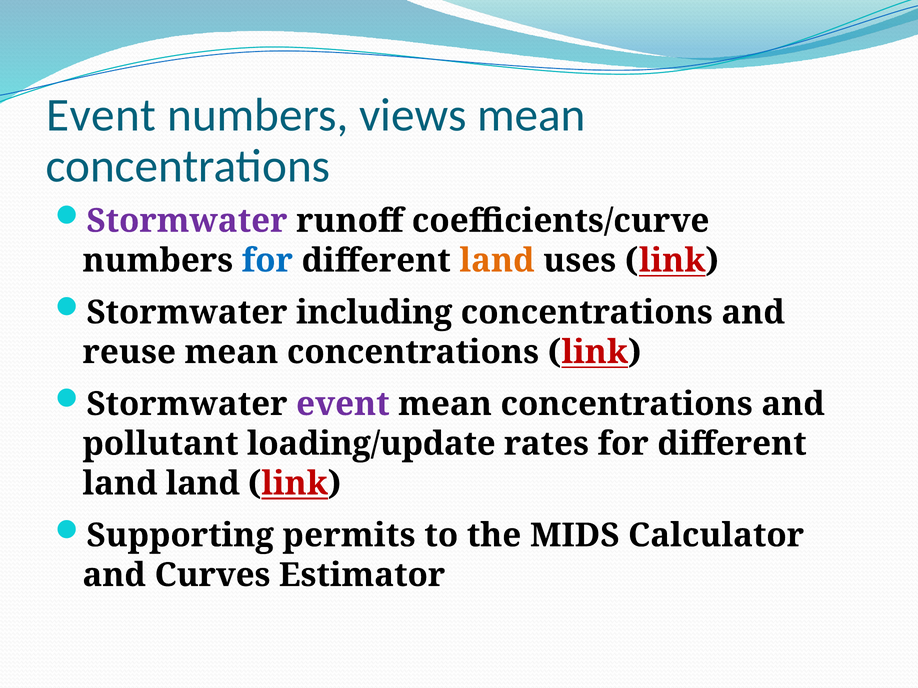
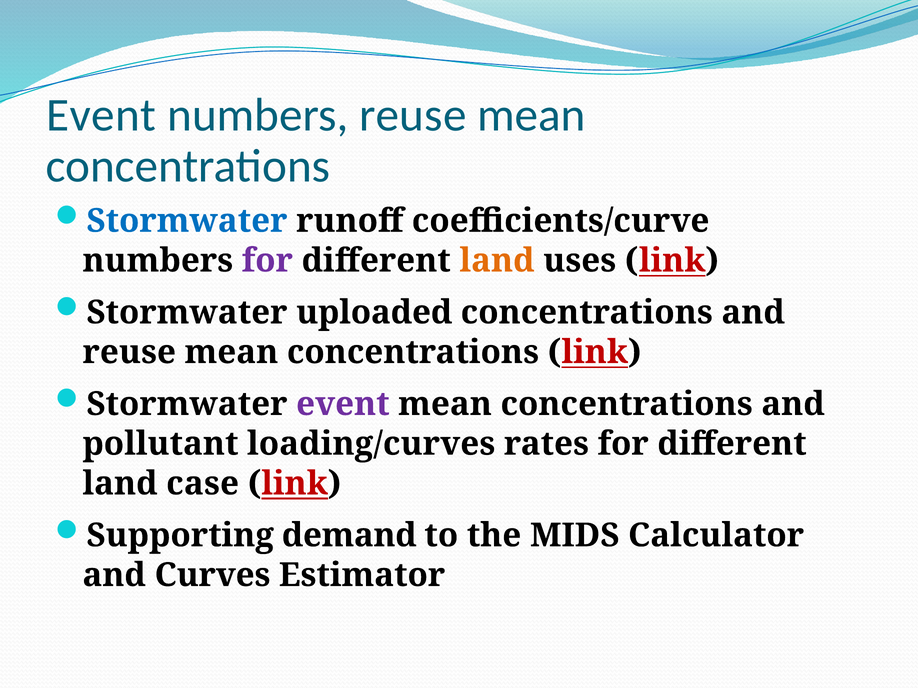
numbers views: views -> reuse
Stormwater at (187, 221) colour: purple -> blue
for at (267, 261) colour: blue -> purple
including: including -> uploaded
loading/update: loading/update -> loading/curves
land land: land -> case
permits: permits -> demand
